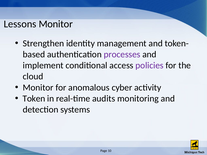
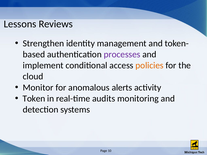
Lessons Monitor: Monitor -> Reviews
policies colour: purple -> orange
cyber: cyber -> alerts
